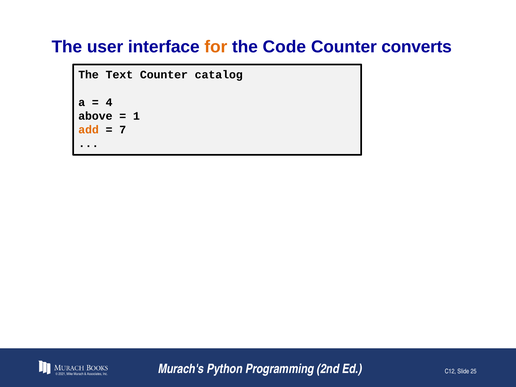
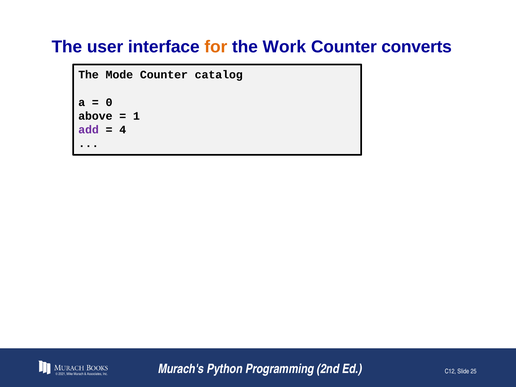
Code: Code -> Work
Text: Text -> Mode
4: 4 -> 0
add colour: orange -> purple
7: 7 -> 4
